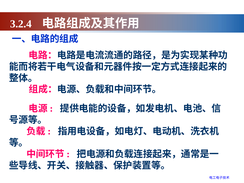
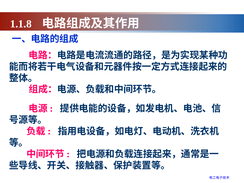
3.2.4: 3.2.4 -> 1.1.8
